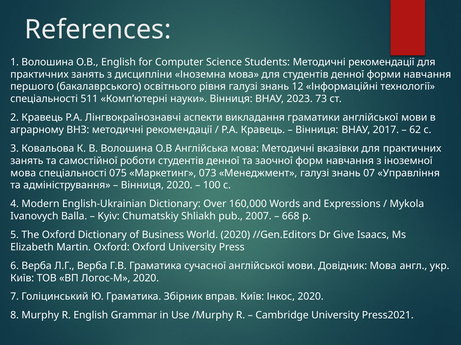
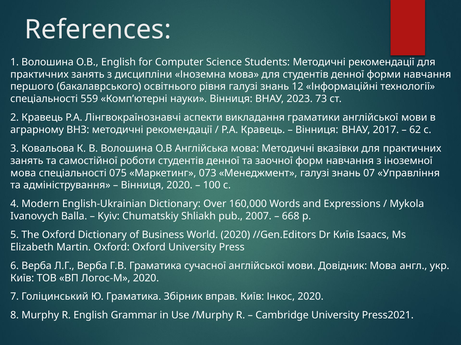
511: 511 -> 559
Dr Give: Give -> Київ
